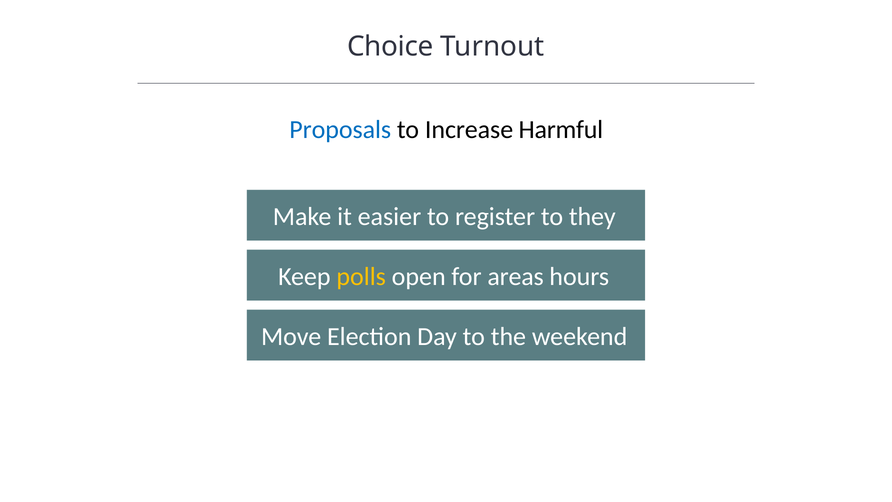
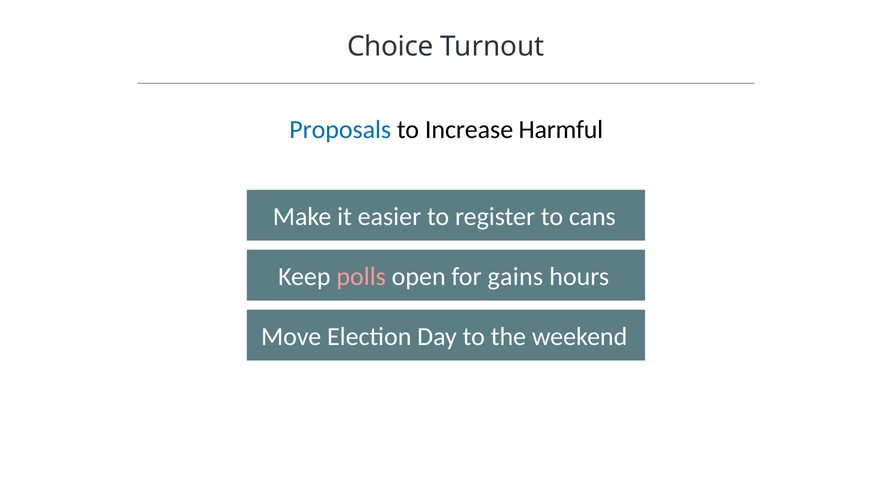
they: they -> cans
polls colour: yellow -> pink
areas: areas -> gains
